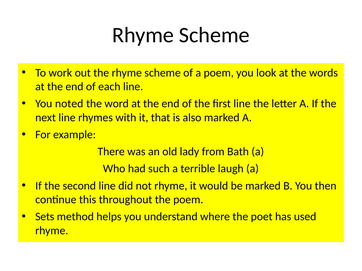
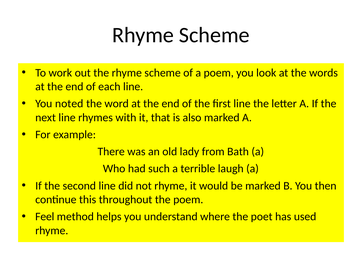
Sets: Sets -> Feel
